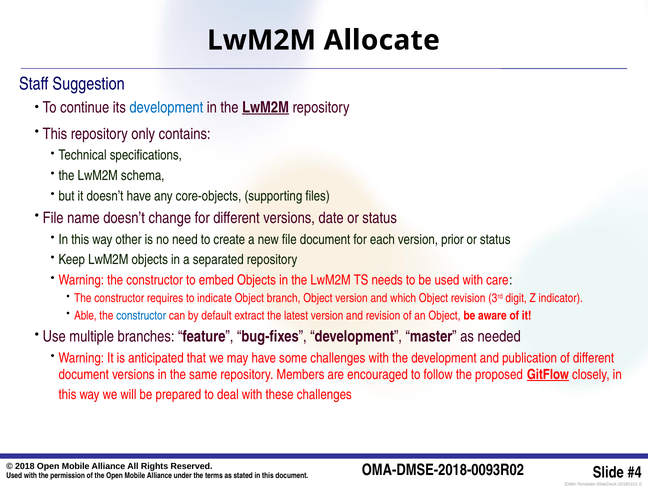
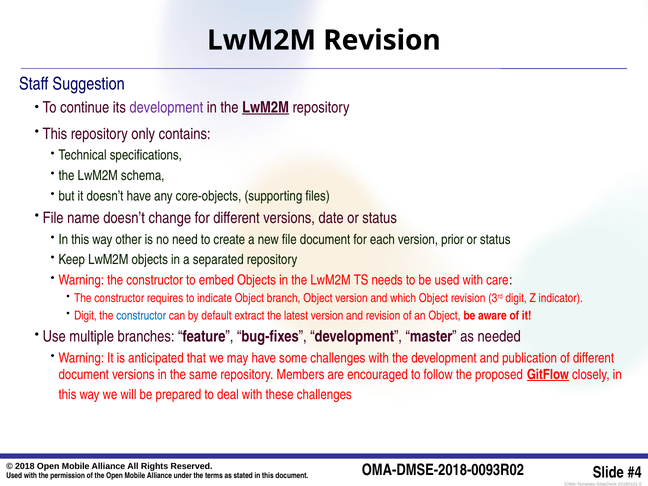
LwM2M Allocate: Allocate -> Revision
development at (166, 108) colour: blue -> purple
Able at (85, 316): Able -> Digit
